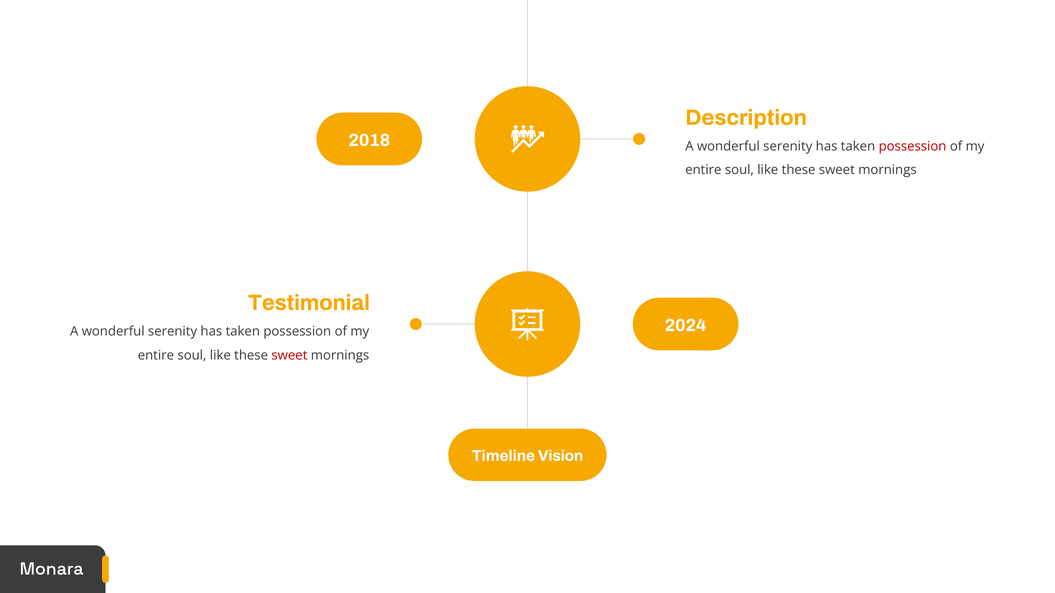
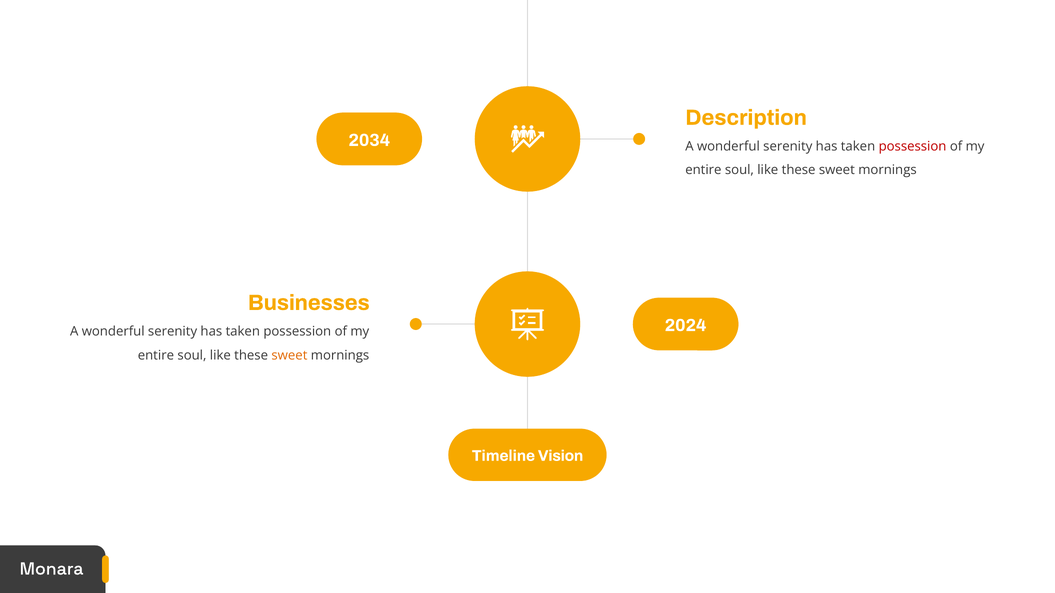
2018: 2018 -> 2034
Testimonial: Testimonial -> Businesses
sweet at (289, 355) colour: red -> orange
